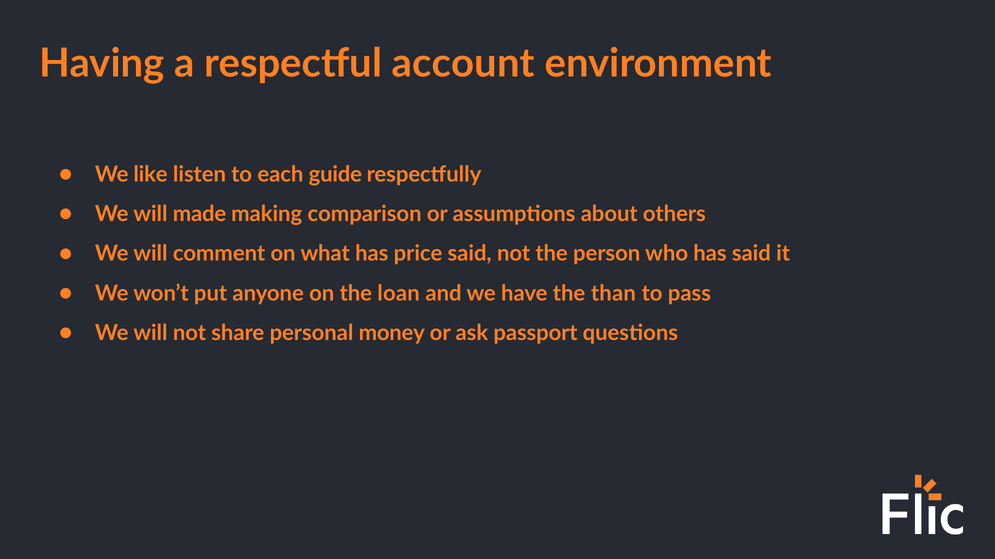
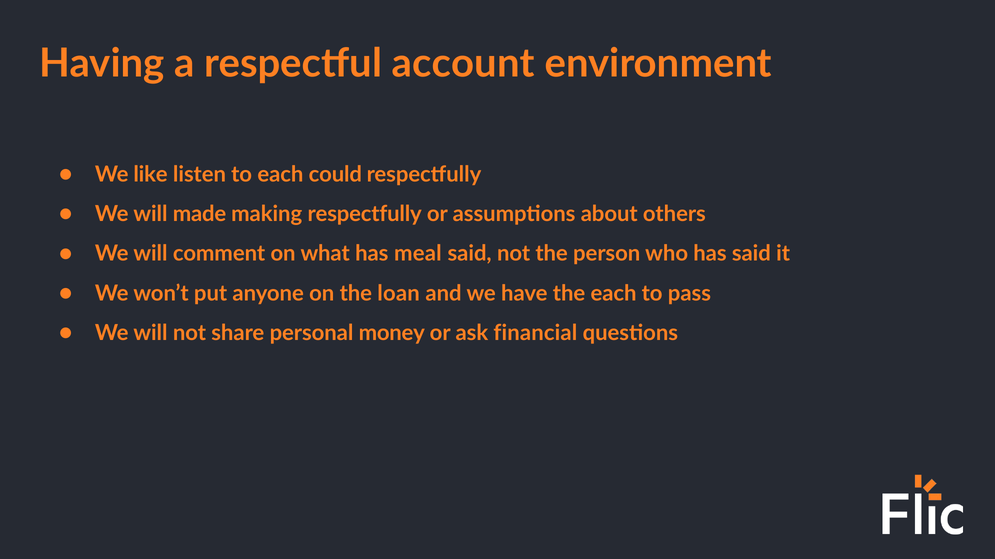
guide: guide -> could
making comparison: comparison -> respectfully
price: price -> meal
the than: than -> each
passport: passport -> financial
